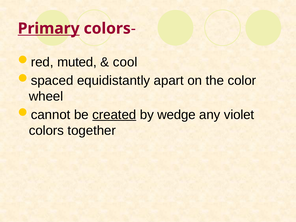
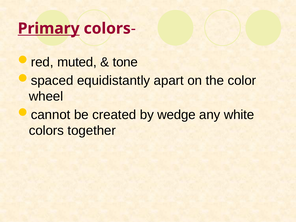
cool: cool -> tone
created underline: present -> none
violet: violet -> white
